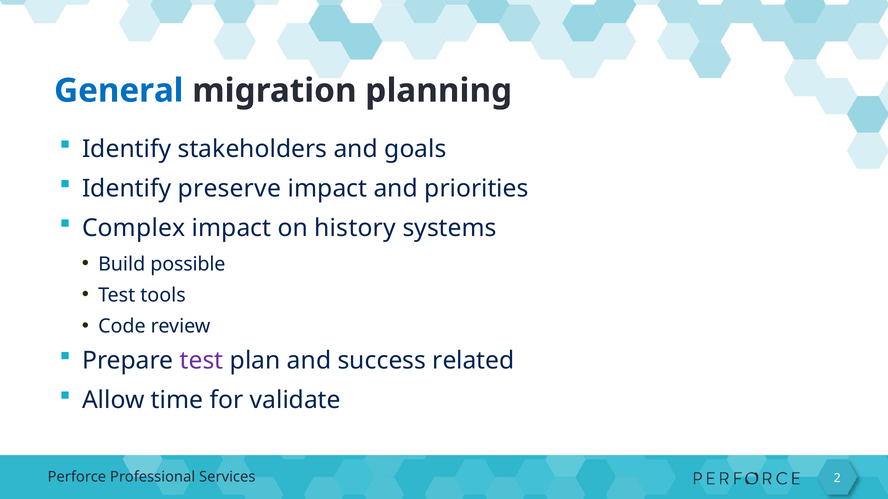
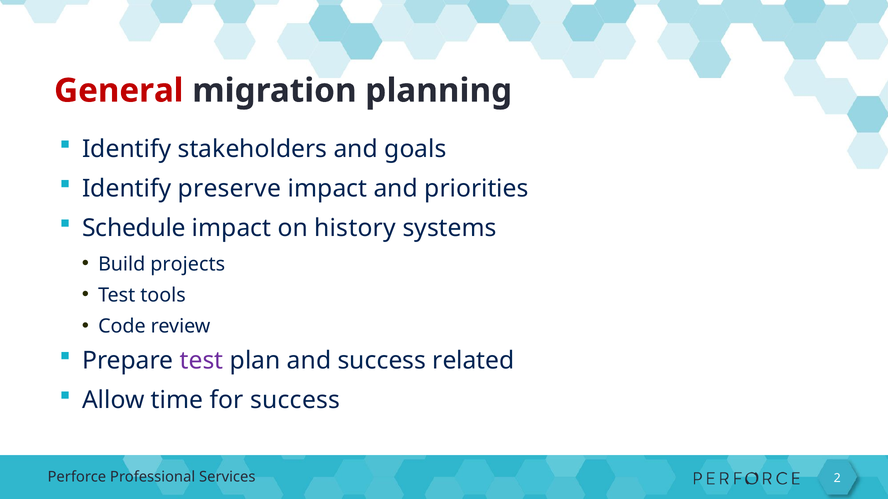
General colour: blue -> red
Complex: Complex -> Schedule
possible: possible -> projects
for validate: validate -> success
